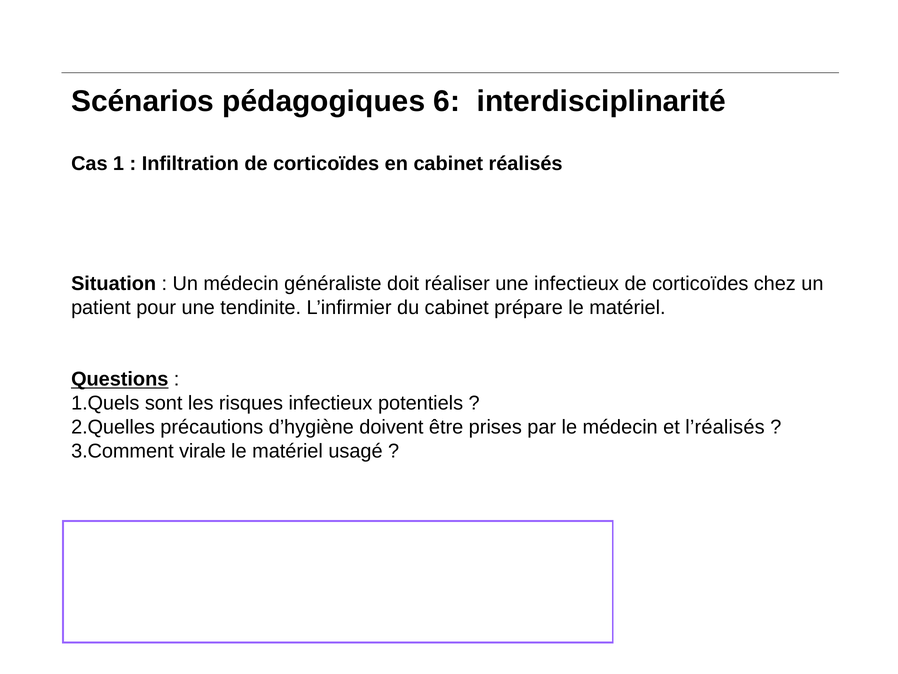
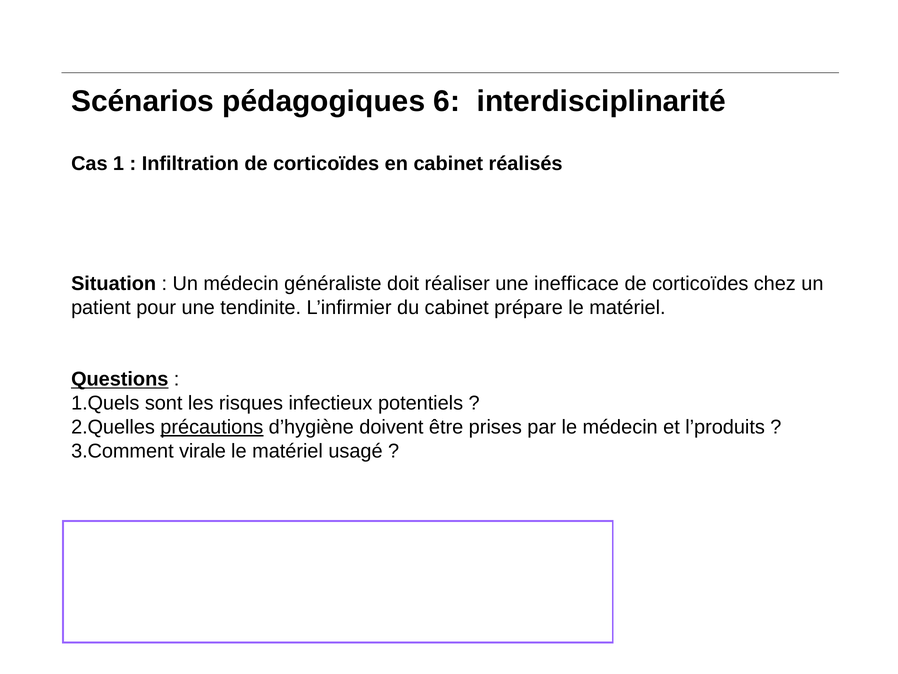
une infectieux: infectieux -> inefficace
précautions underline: none -> present
l’réalisés: l’réalisés -> l’produits
